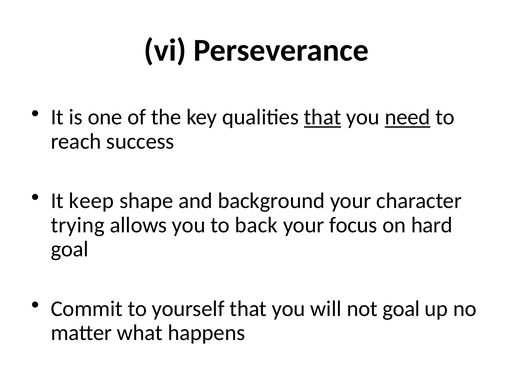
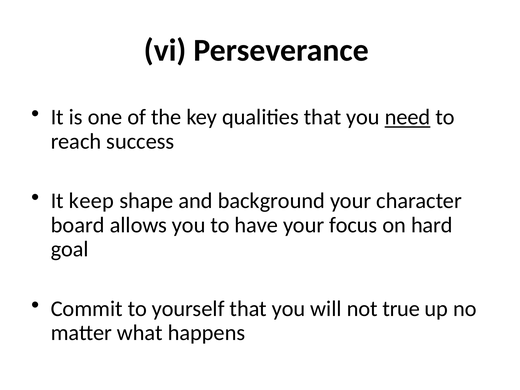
that at (323, 117) underline: present -> none
trying: trying -> board
back: back -> have
not goal: goal -> true
